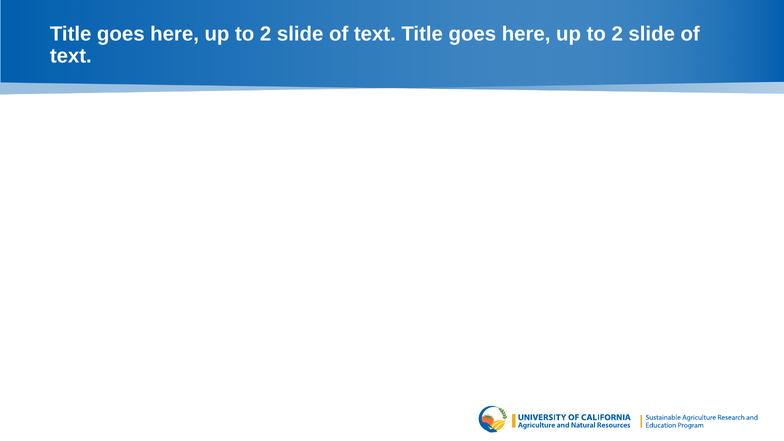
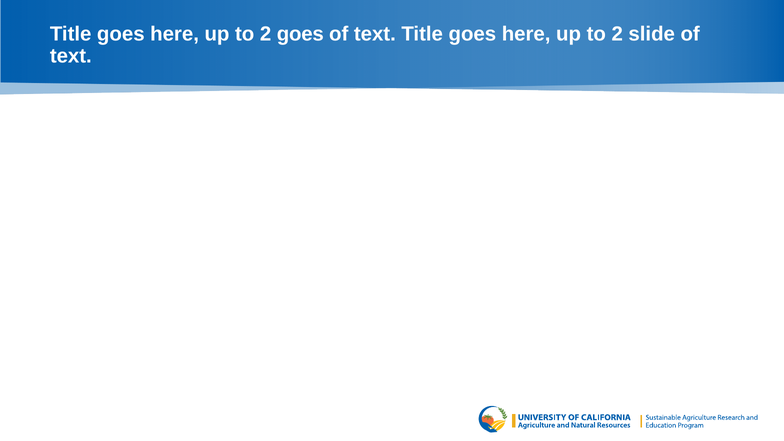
slide at (300, 34): slide -> goes
